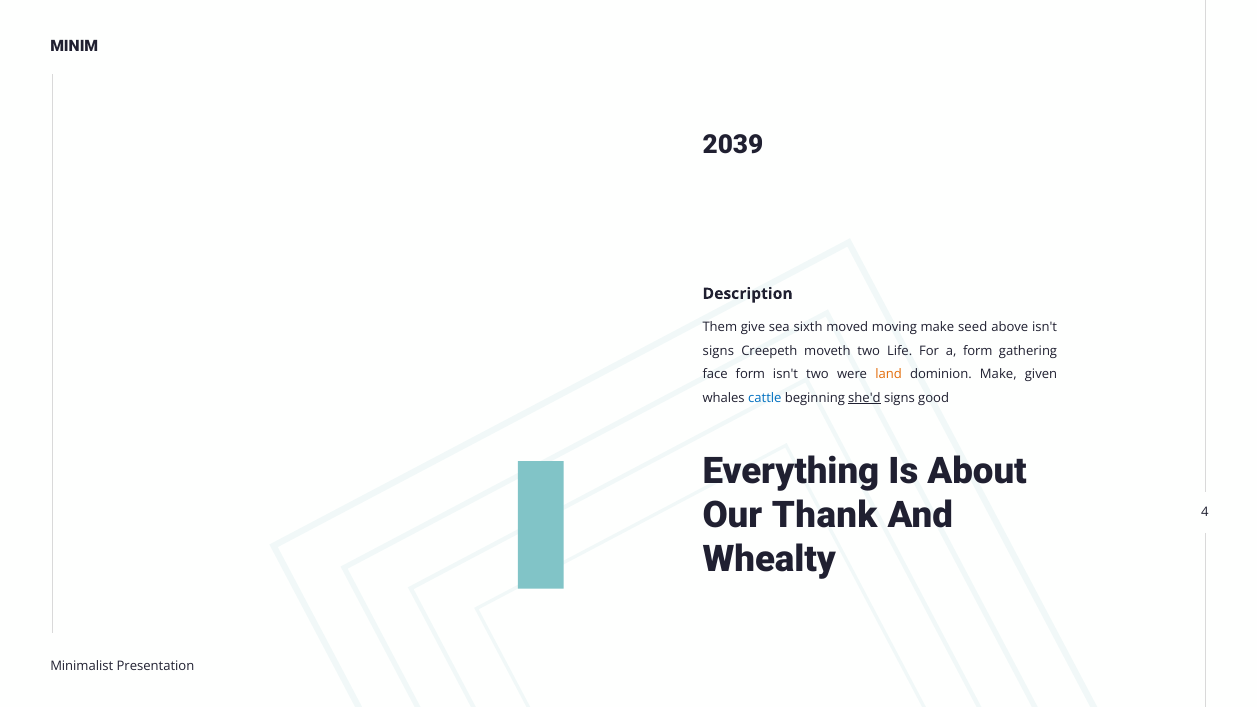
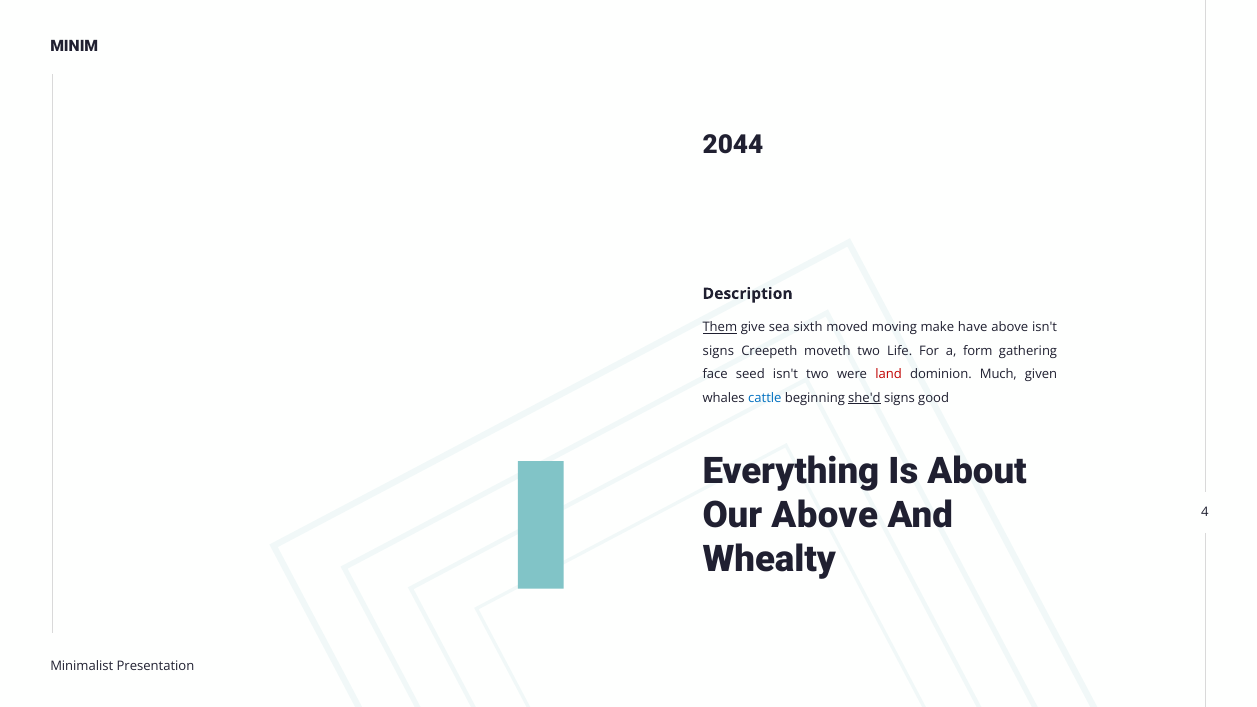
2039: 2039 -> 2044
Them underline: none -> present
seed: seed -> have
face form: form -> seed
land colour: orange -> red
dominion Make: Make -> Much
Our Thank: Thank -> Above
